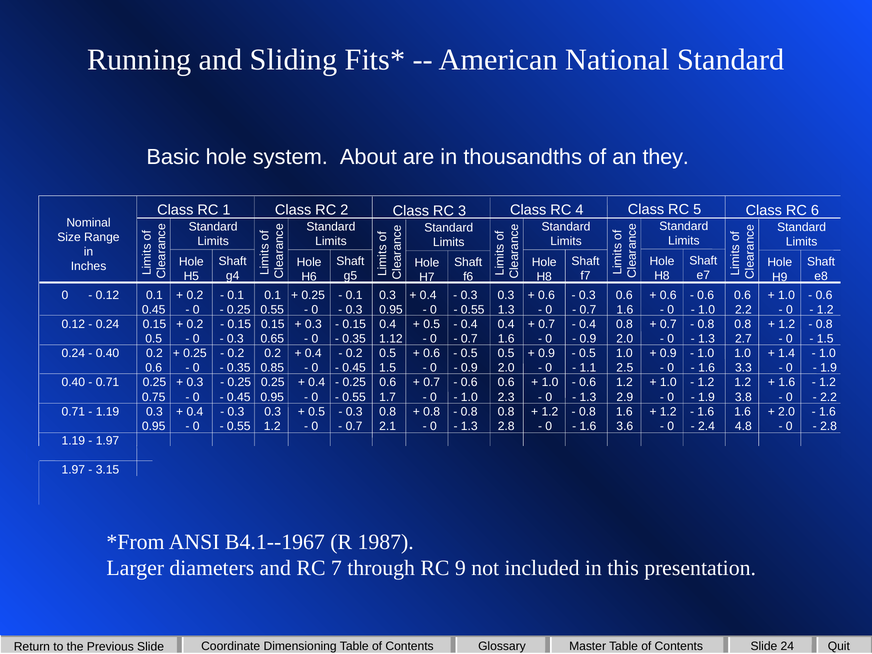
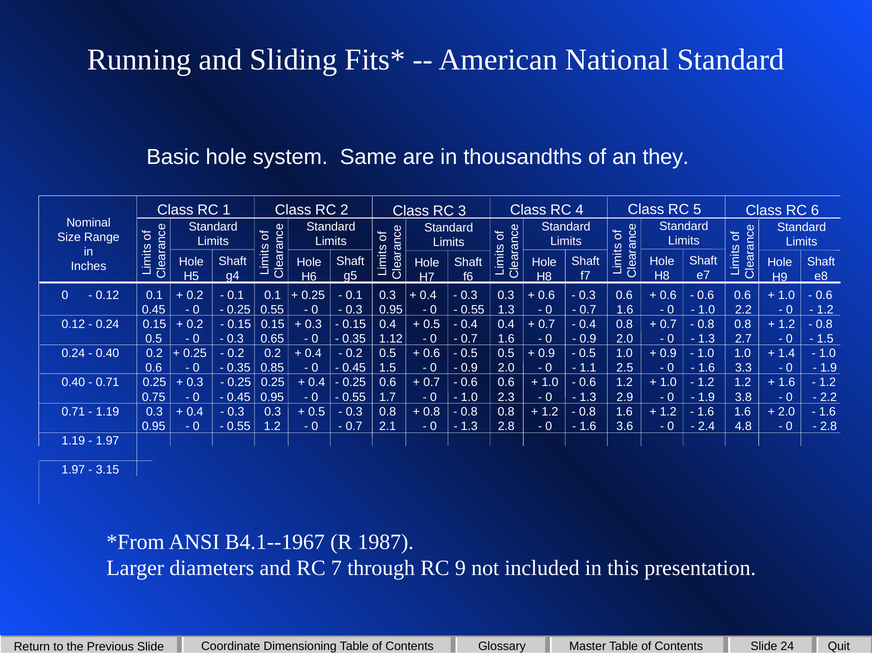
About: About -> Same
